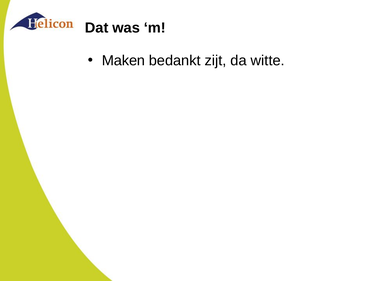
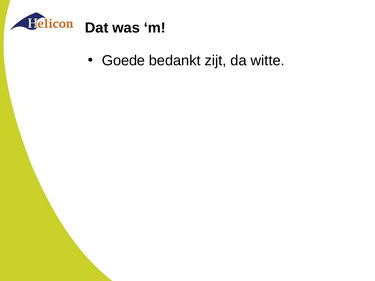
Maken: Maken -> Goede
